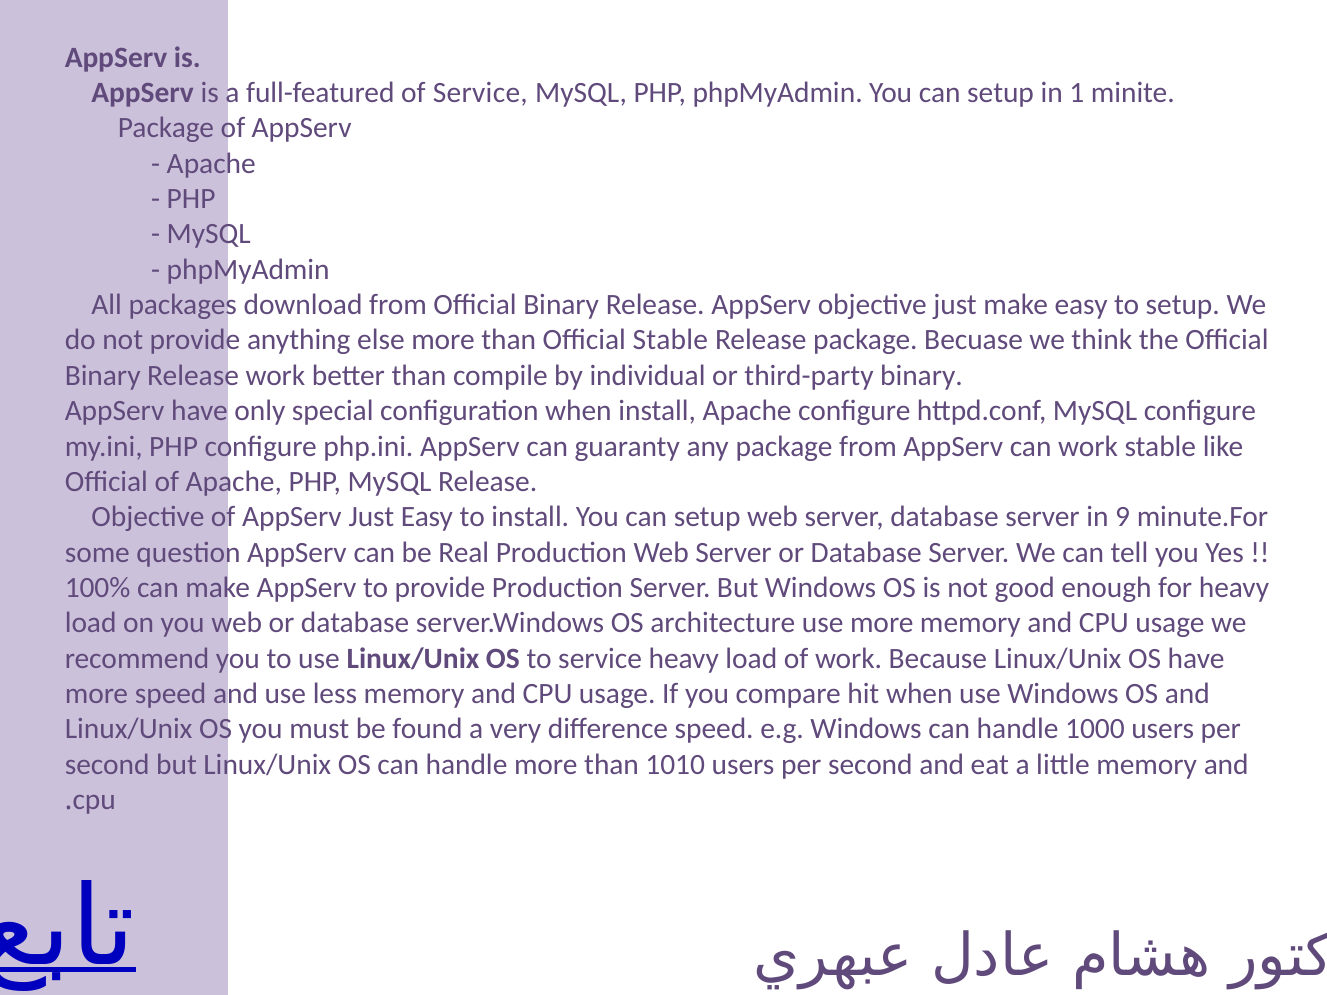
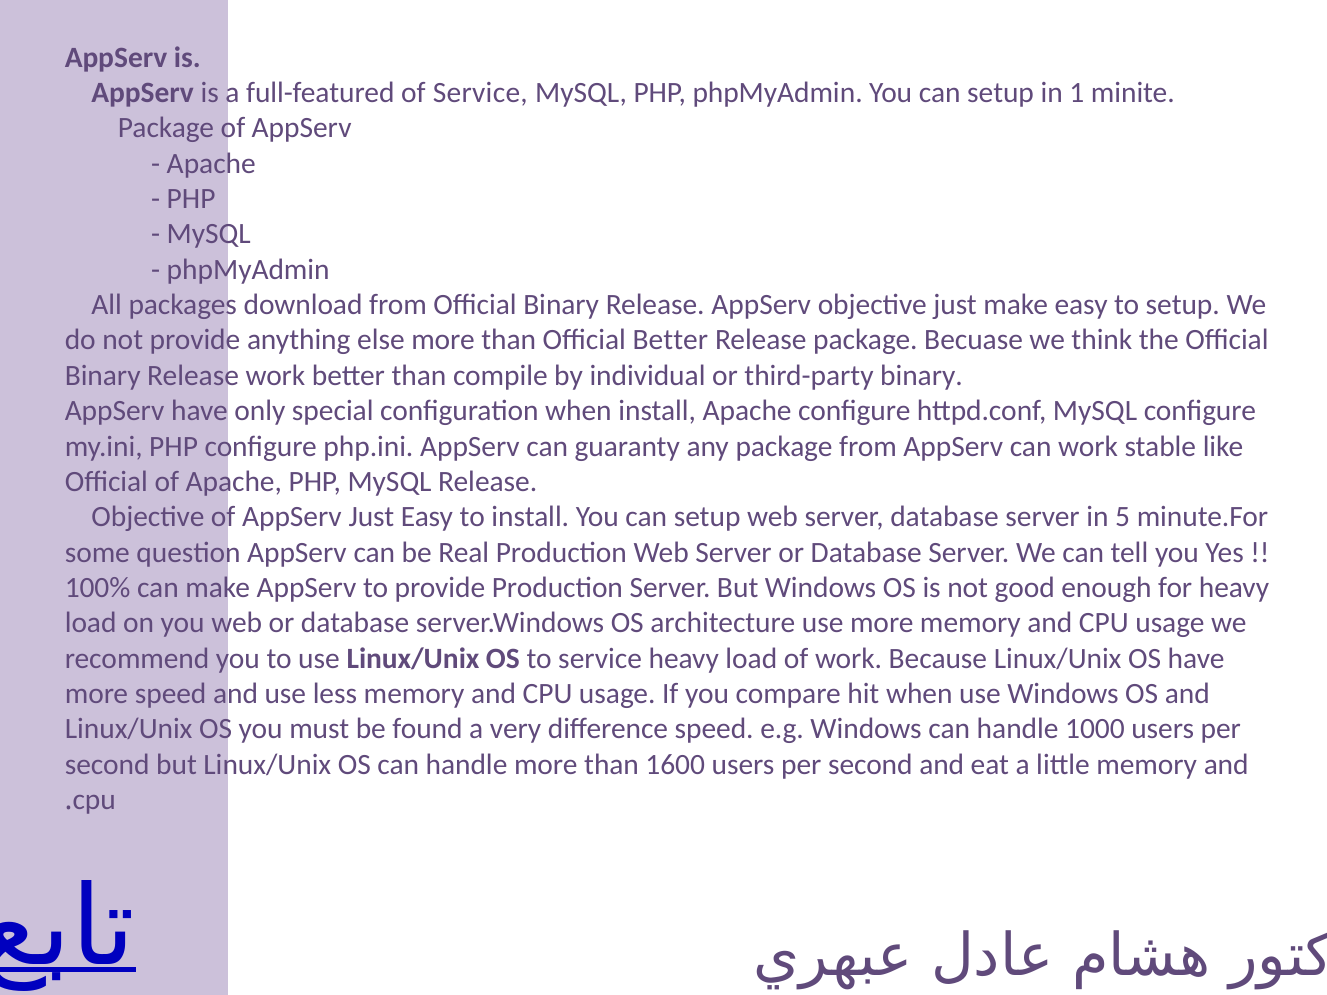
Official Stable: Stable -> Better
9: 9 -> 5
1010: 1010 -> 1600
